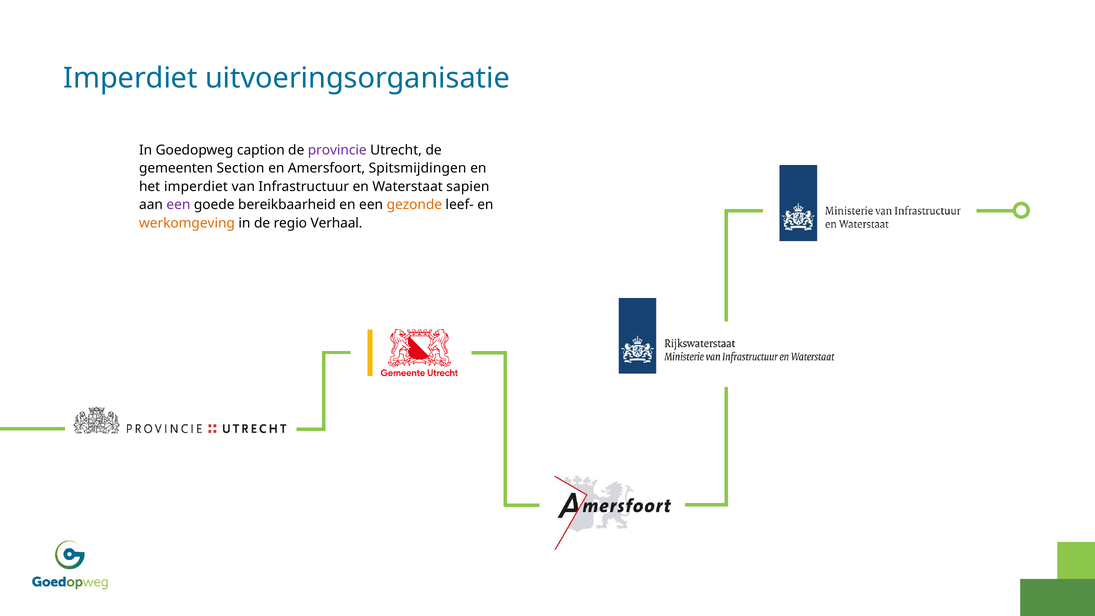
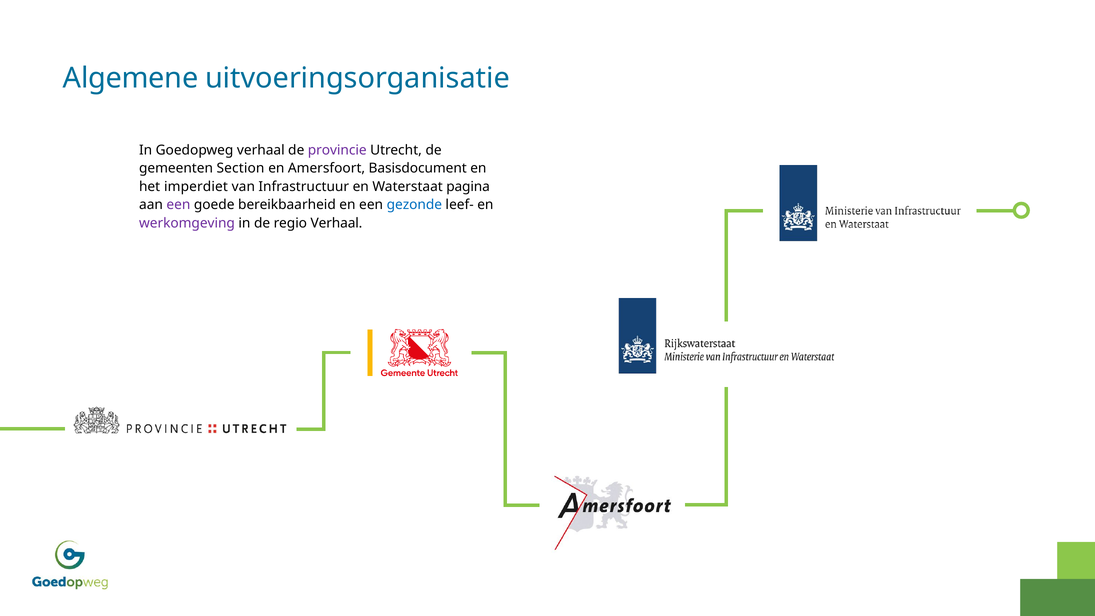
Imperdiet at (131, 78): Imperdiet -> Algemene
Goedopweg caption: caption -> verhaal
Spitsmijdingen: Spitsmijdingen -> Basisdocument
sapien: sapien -> pagina
gezonde colour: orange -> blue
werkomgeving colour: orange -> purple
